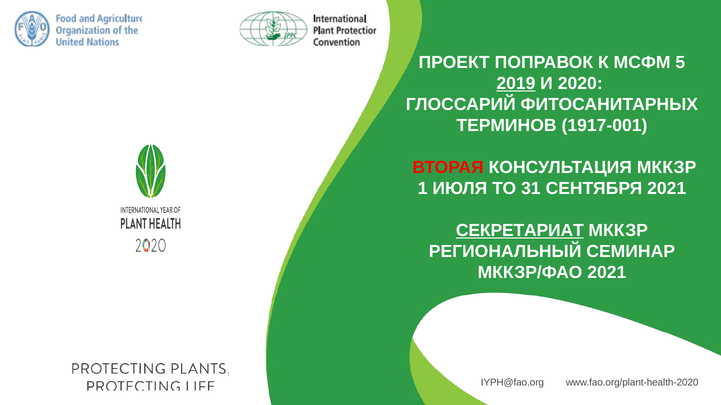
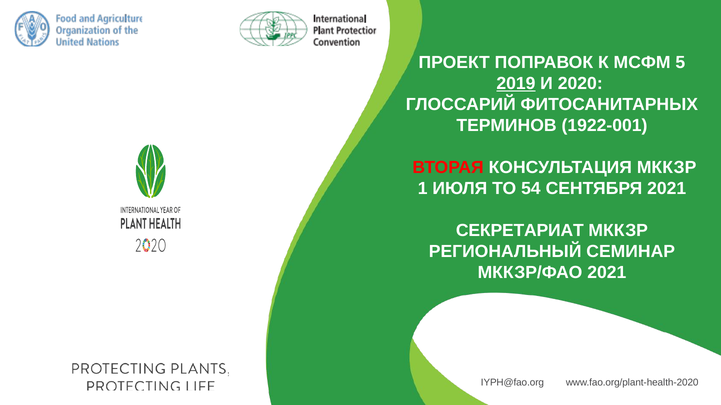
1917-001: 1917-001 -> 1922-001
31: 31 -> 54
СЕКРЕТАРИАТ underline: present -> none
